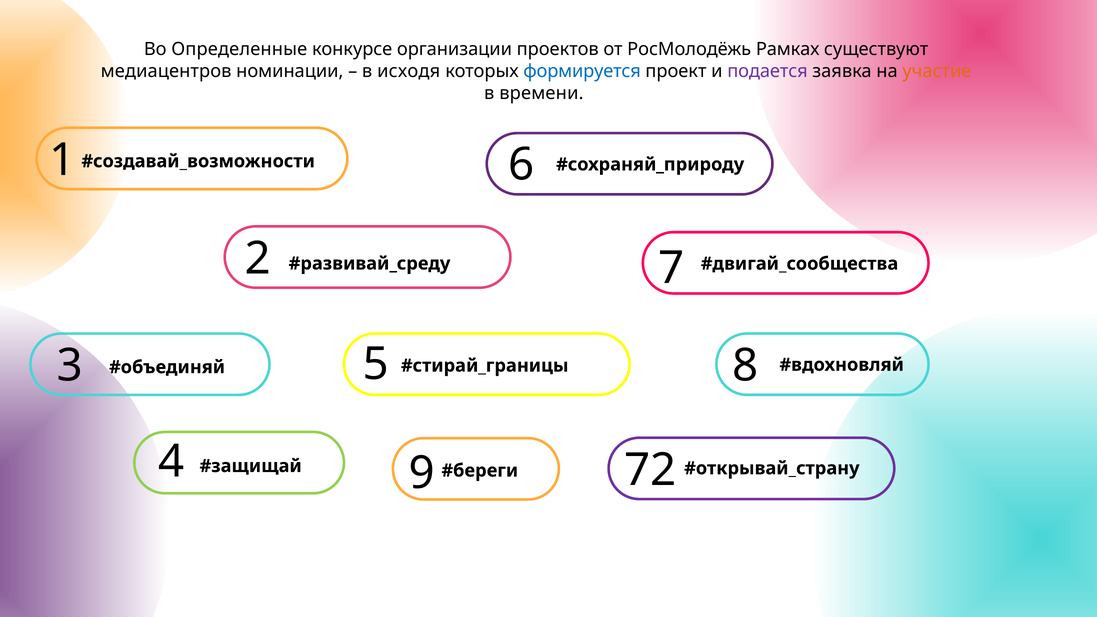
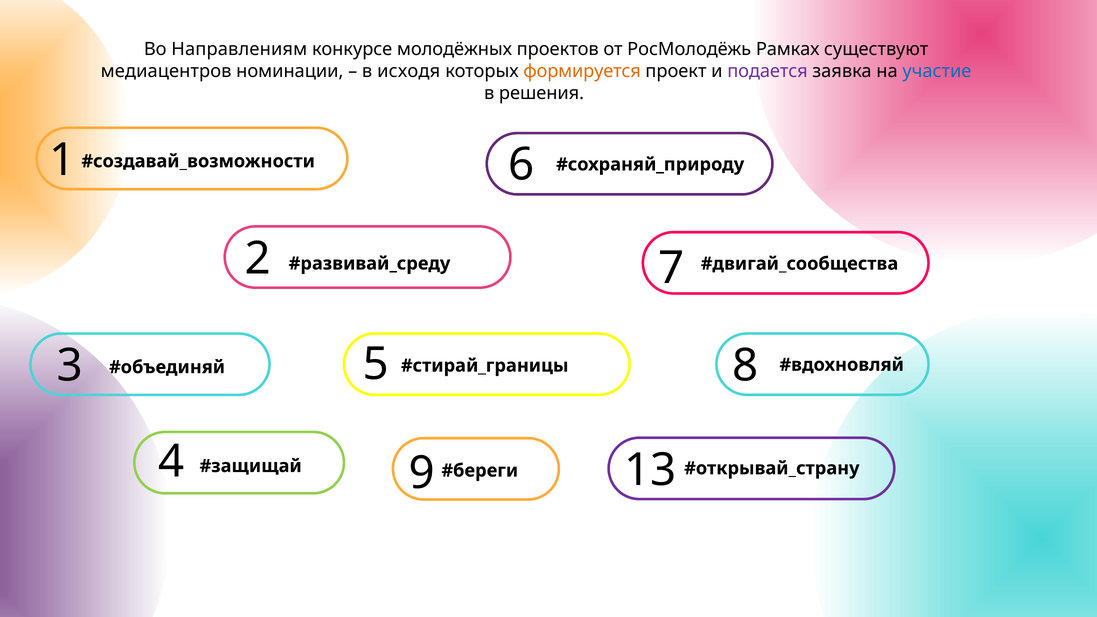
Определенные: Определенные -> Направлениям
организации: организации -> молодёжных
формируется colour: blue -> orange
участие colour: orange -> blue
времени: времени -> решения
72: 72 -> 13
